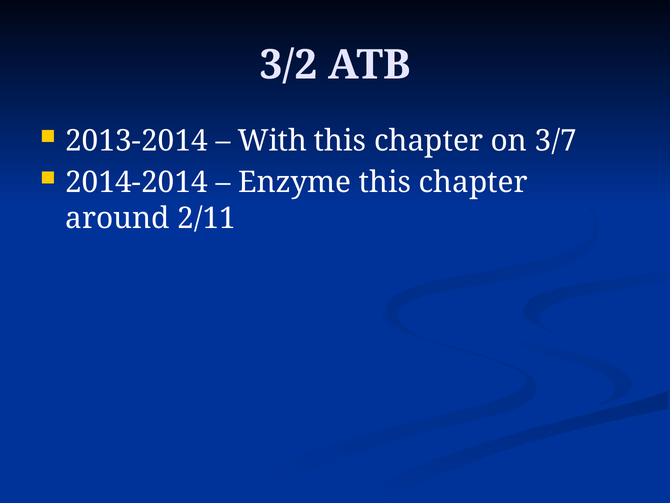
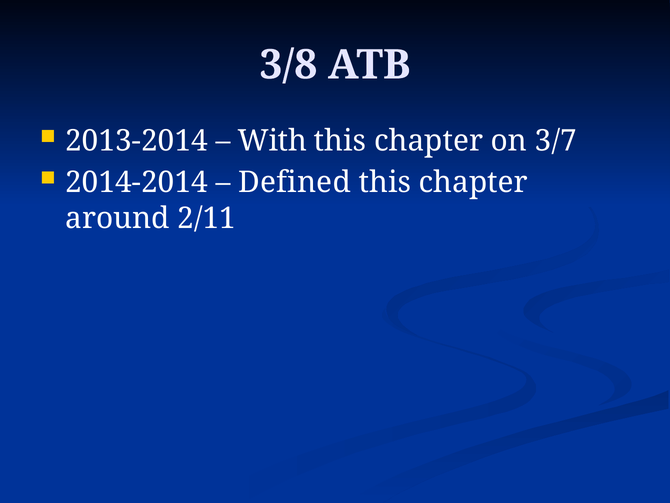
3/2: 3/2 -> 3/8
Enzyme: Enzyme -> Defined
